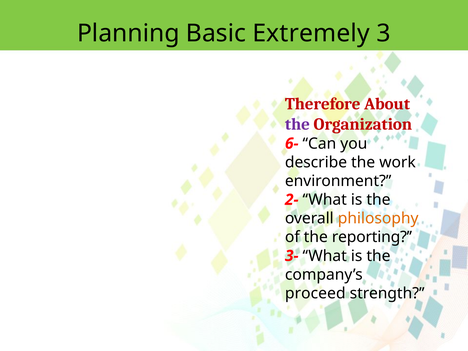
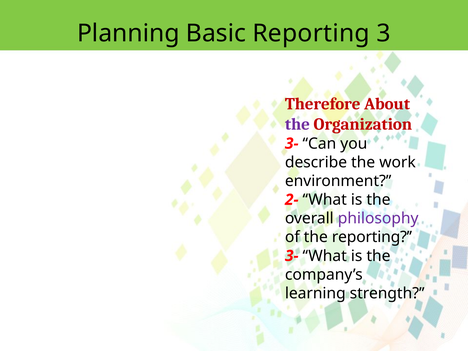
Basic Extremely: Extremely -> Reporting
6- at (292, 144): 6- -> 3-
philosophy colour: orange -> purple
proceed: proceed -> learning
